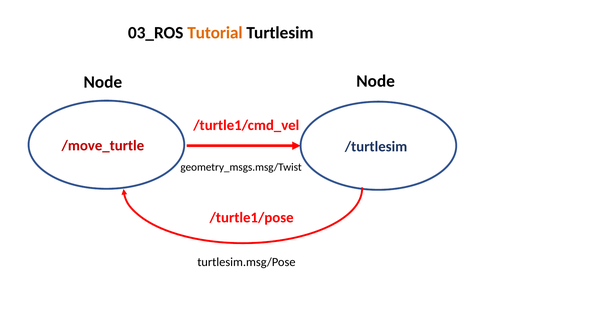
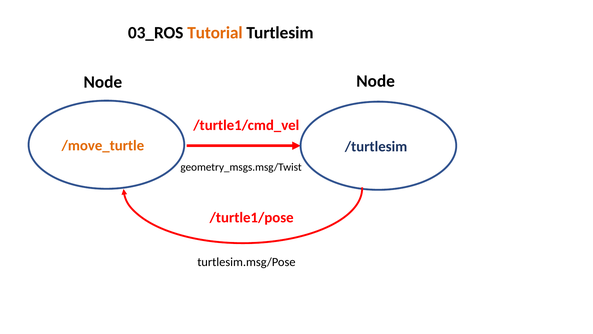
/move_turtle colour: red -> orange
